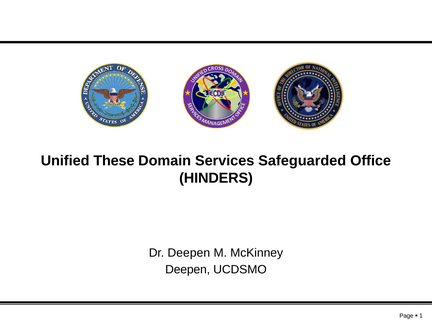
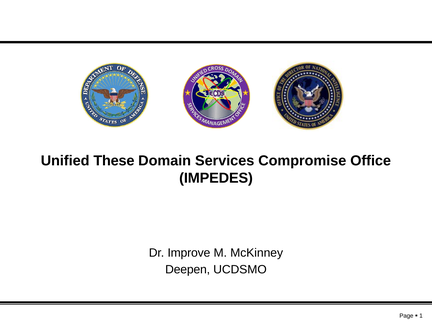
Safeguarded: Safeguarded -> Compromise
HINDERS: HINDERS -> IMPEDES
Dr Deepen: Deepen -> Improve
